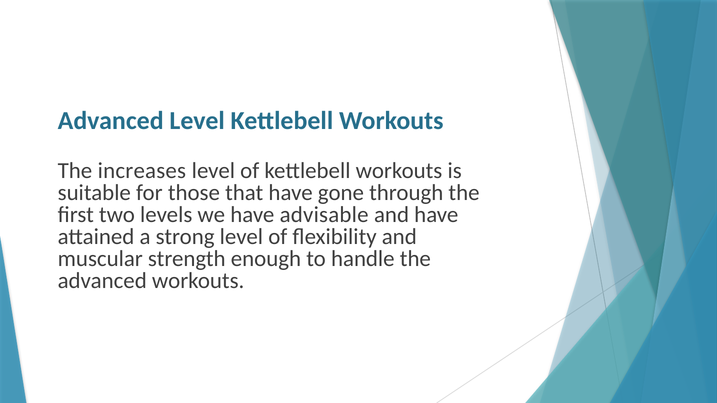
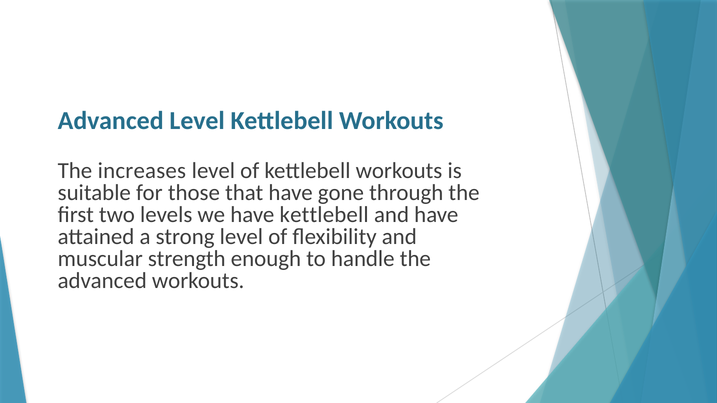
have advisable: advisable -> kettlebell
